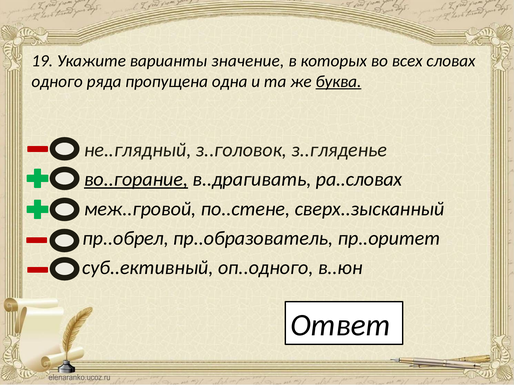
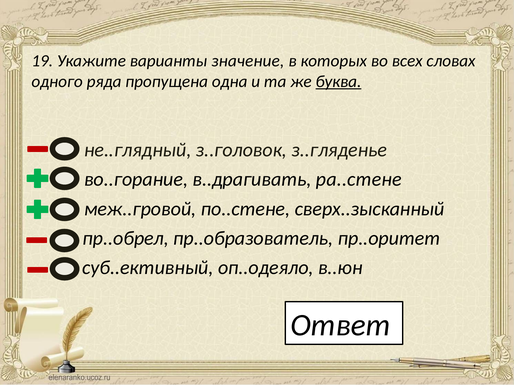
во..горание underline: present -> none
ра..словах: ра..словах -> ра..стене
оп..одного: оп..одного -> оп..одеяло
